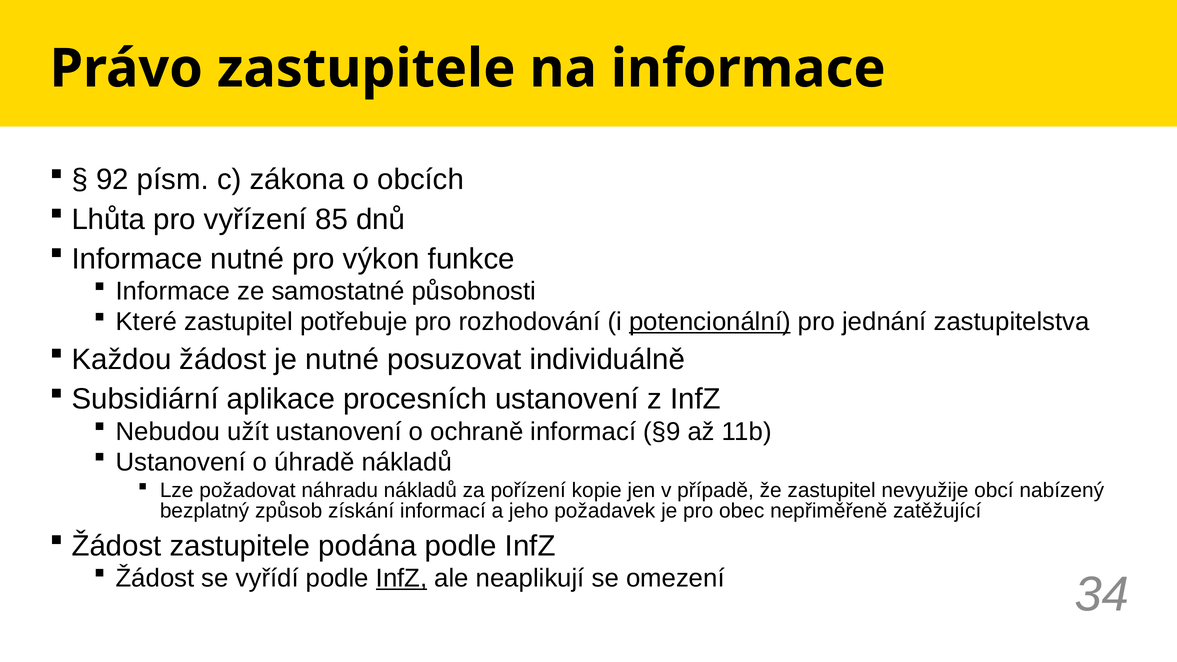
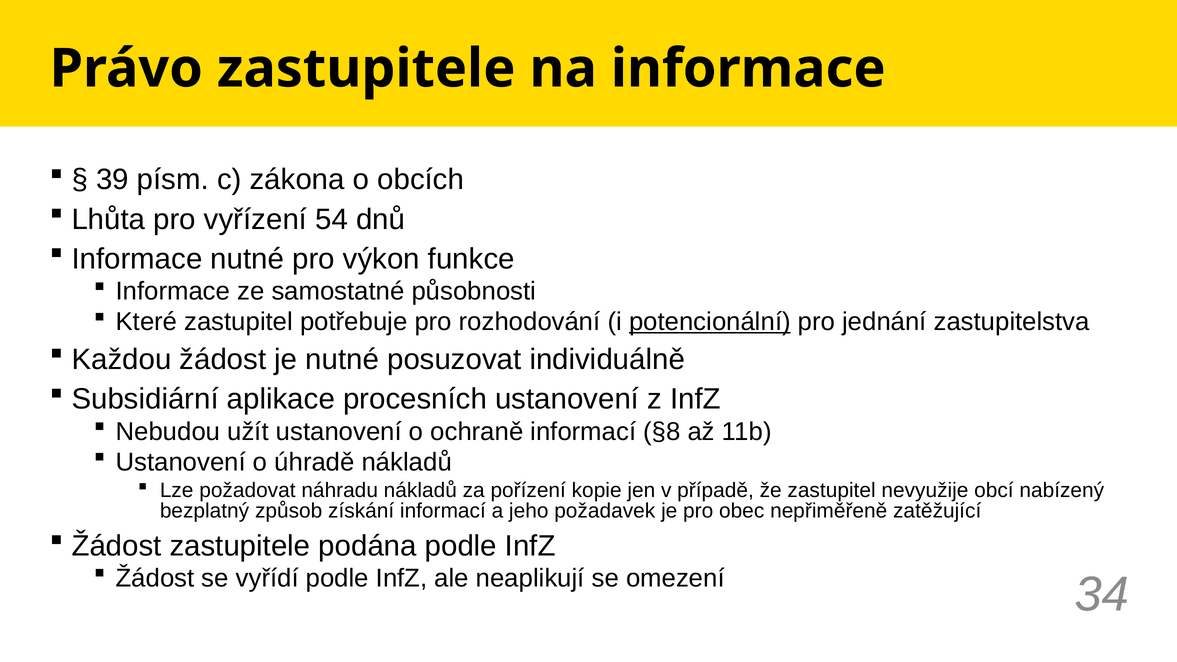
92: 92 -> 39
85: 85 -> 54
§9: §9 -> §8
InfZ at (402, 578) underline: present -> none
